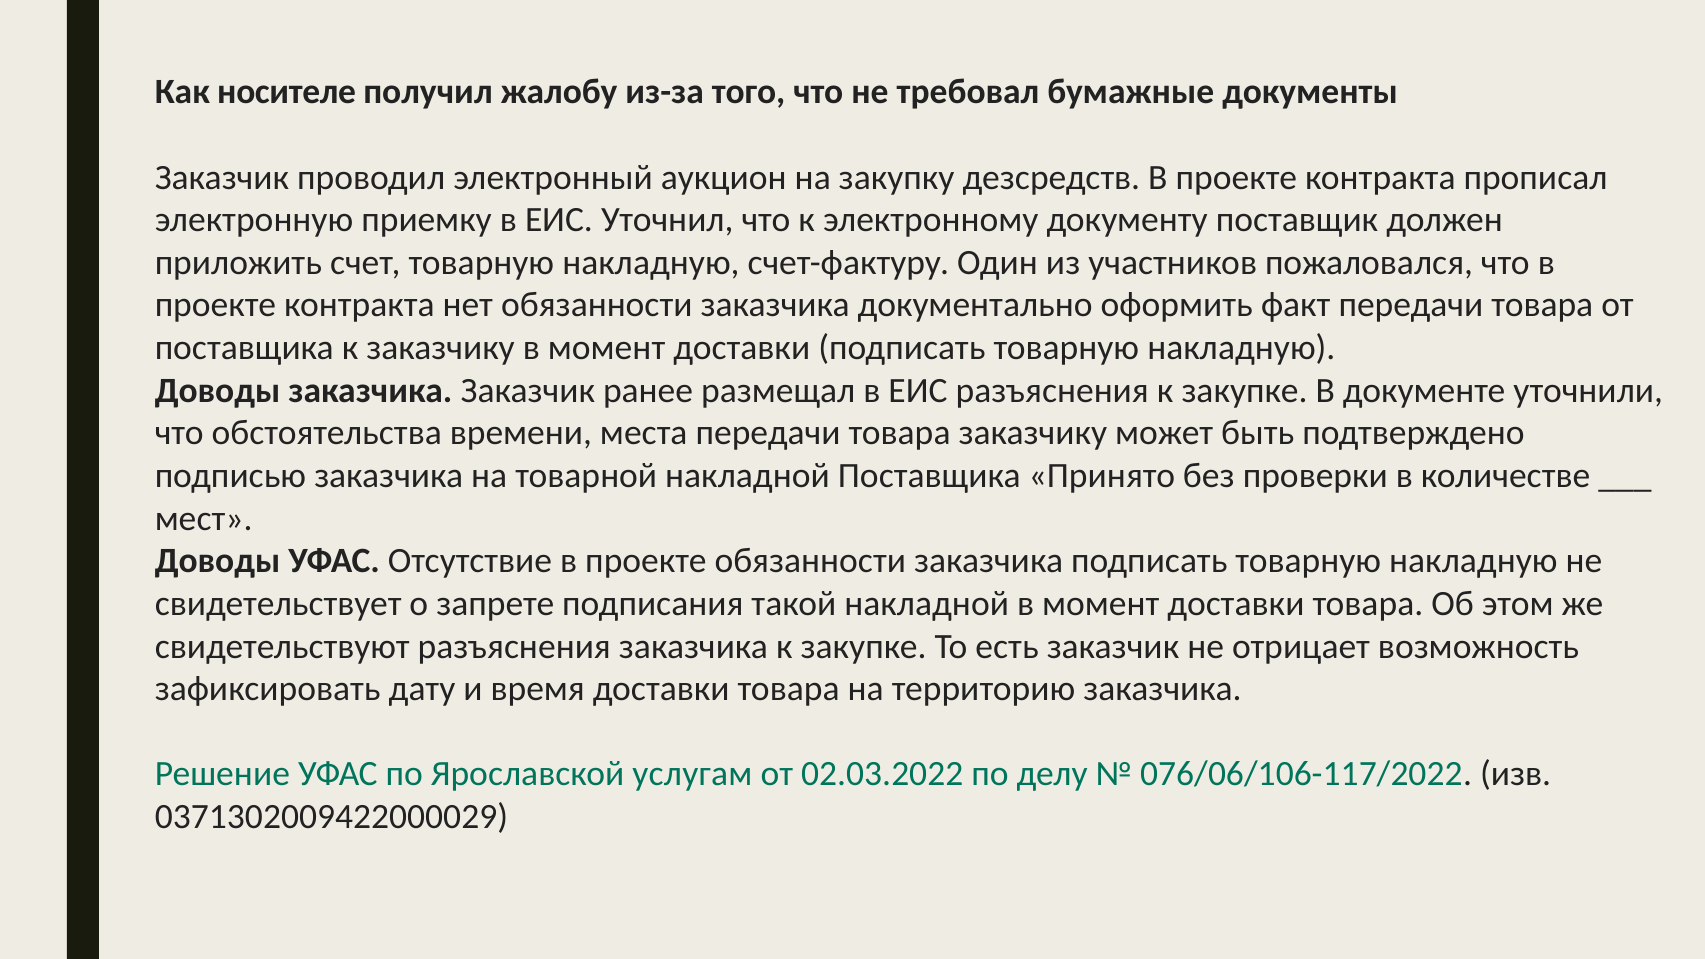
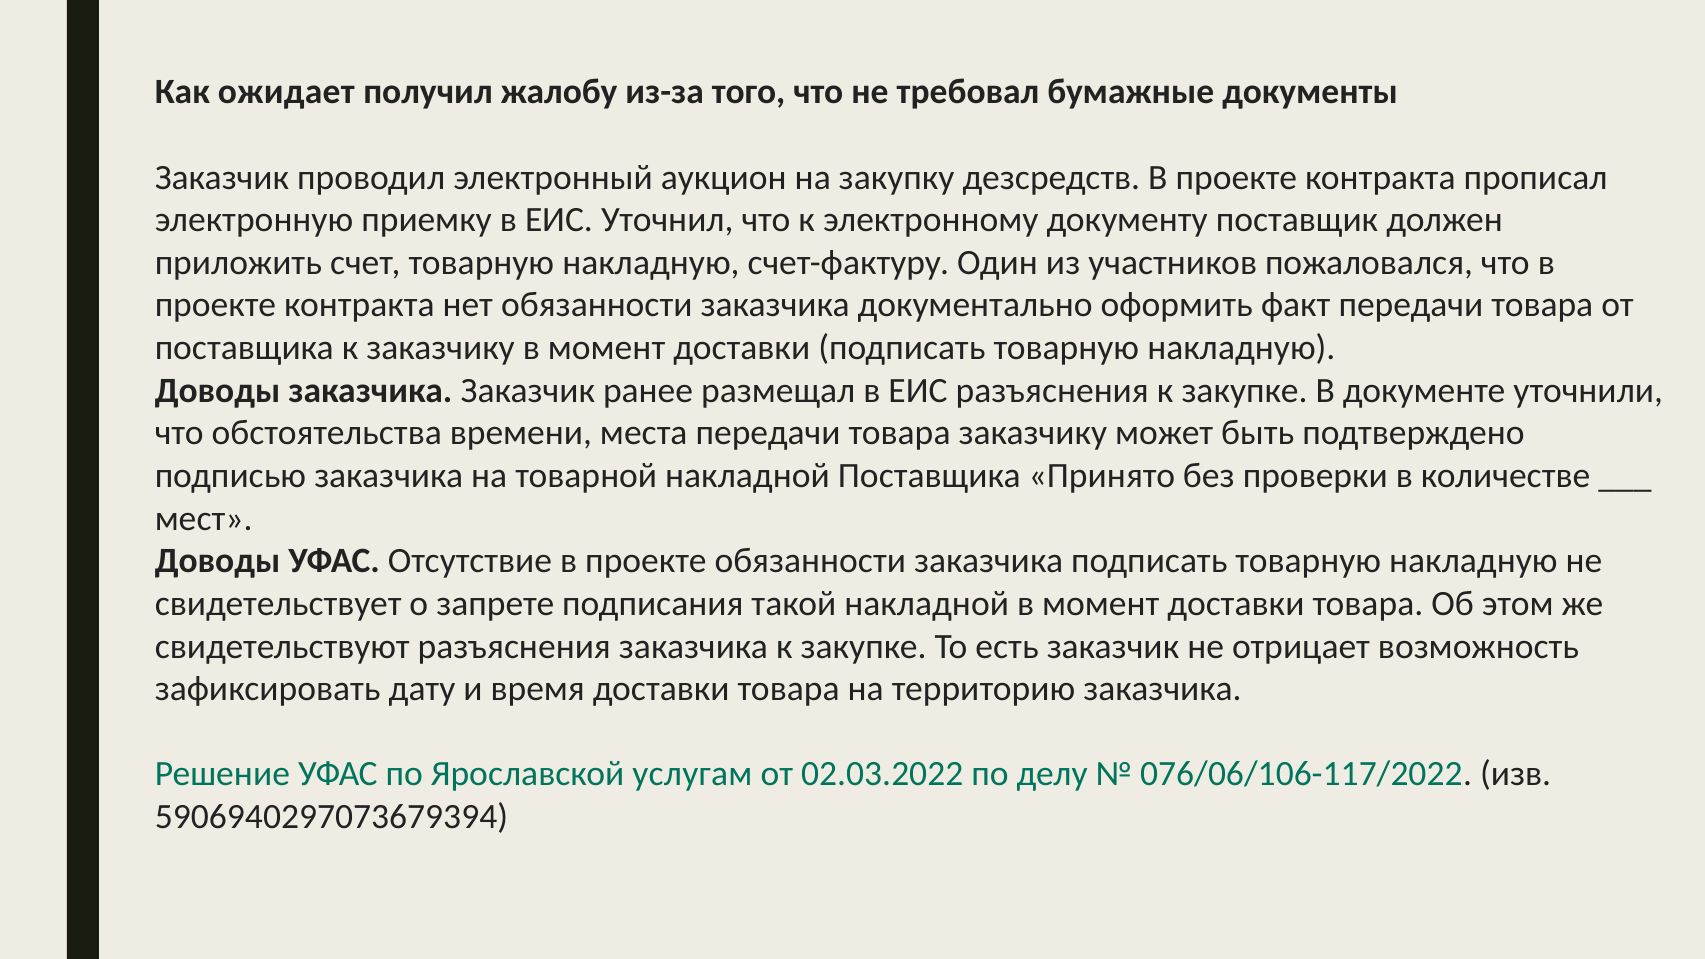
носителе: носителе -> ожидает
0371302009422000029: 0371302009422000029 -> 5906940297073679394
